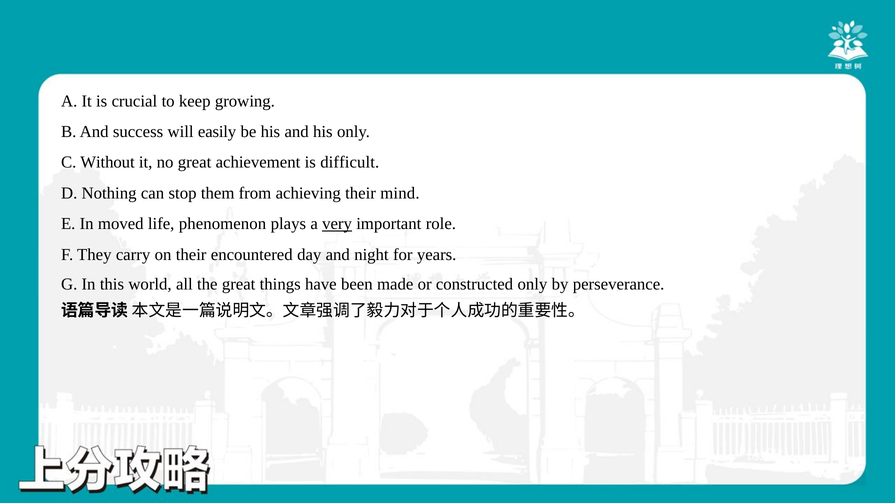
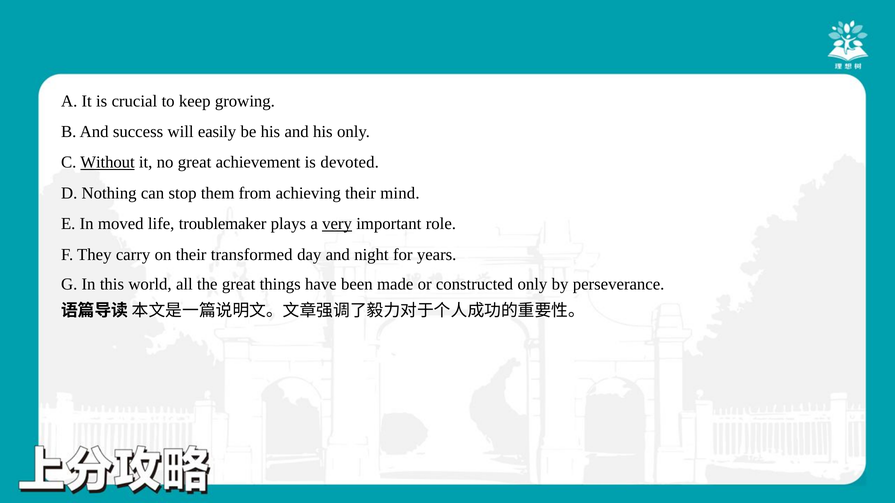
Without underline: none -> present
difficult: difficult -> devoted
phenomenon: phenomenon -> troublemaker
encountered: encountered -> transformed
